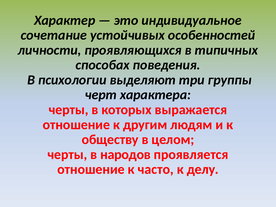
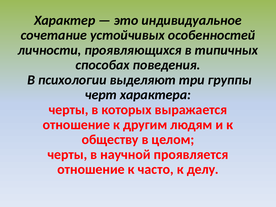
народов: народов -> научной
